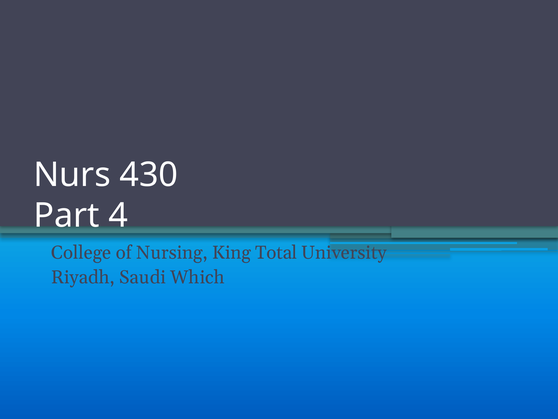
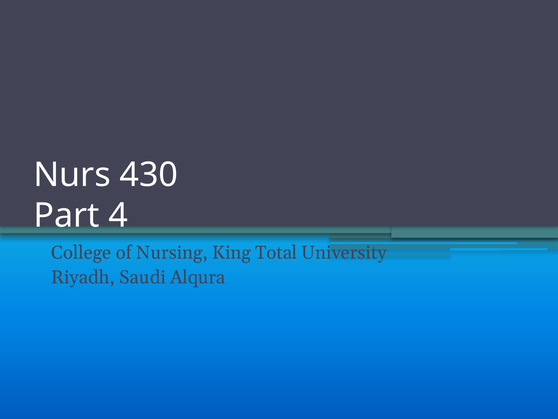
Which: Which -> Alqura
